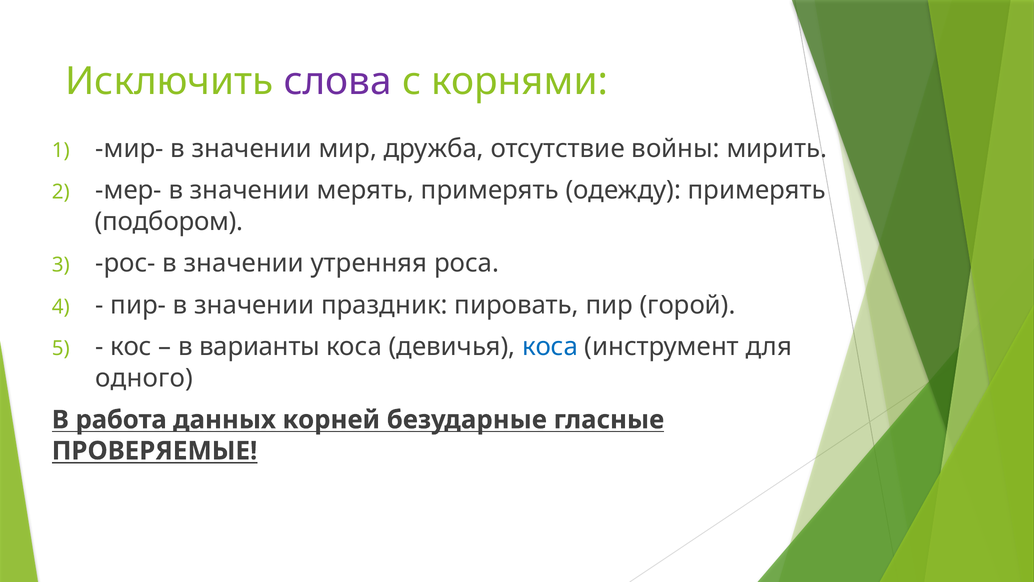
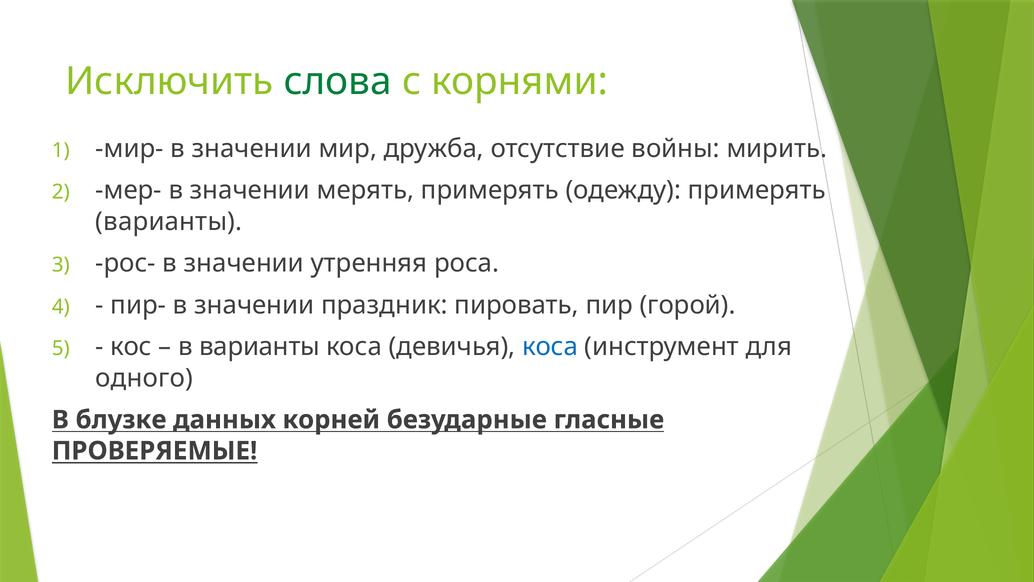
слова colour: purple -> green
подбором at (169, 221): подбором -> варианты
работа: работа -> блузке
